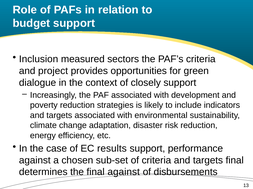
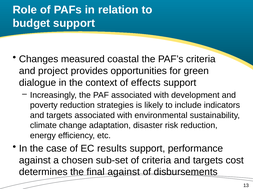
Inclusion: Inclusion -> Changes
sectors: sectors -> coastal
closely: closely -> effects
targets final: final -> cost
